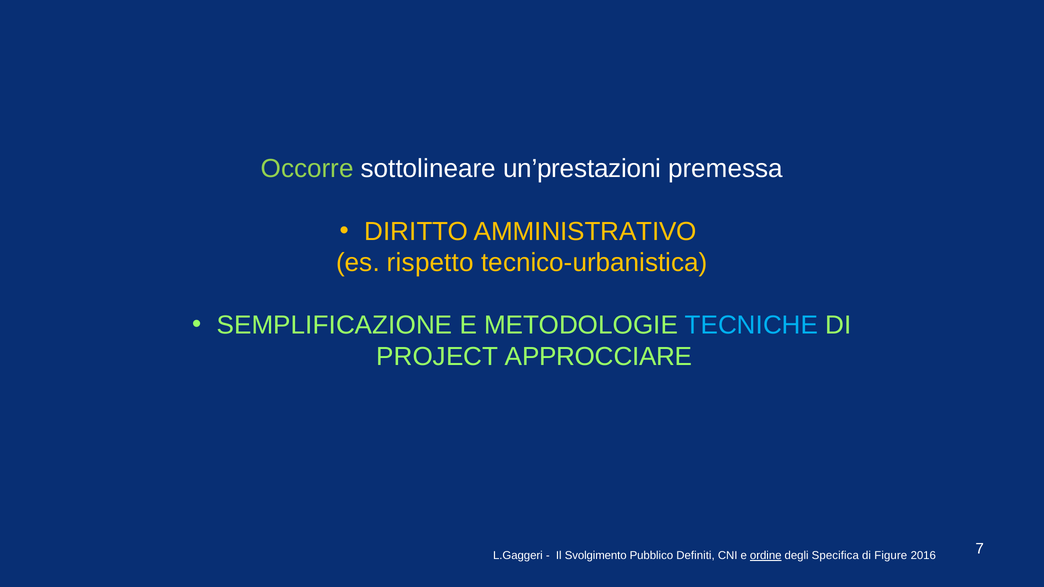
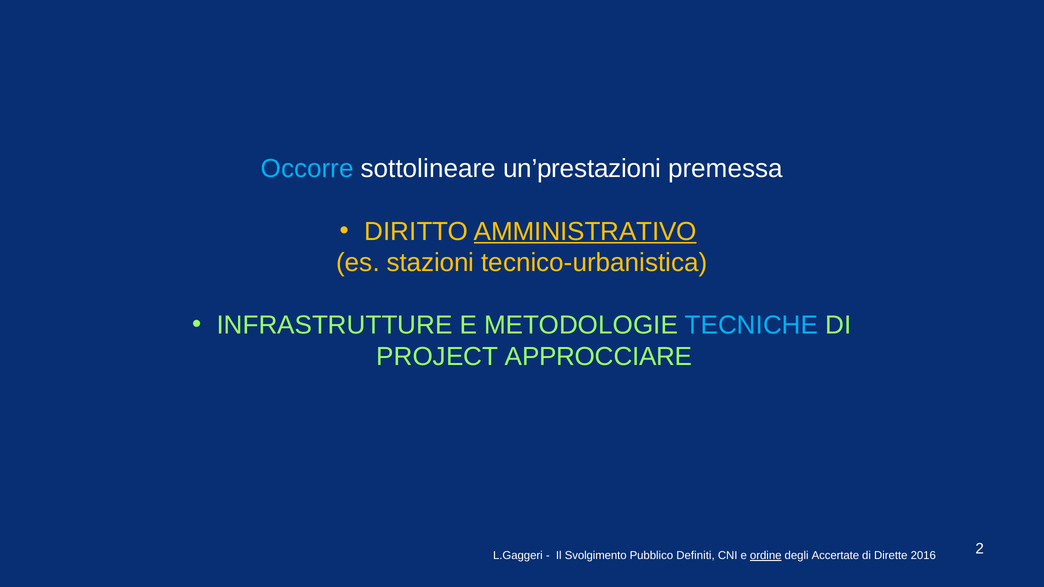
Occorre colour: light green -> light blue
AMMINISTRATIVO underline: none -> present
rispetto: rispetto -> stazioni
SEMPLIFICAZIONE: SEMPLIFICAZIONE -> INFRASTRUTTURE
Specifica: Specifica -> Accertate
Figure: Figure -> Dirette
7: 7 -> 2
